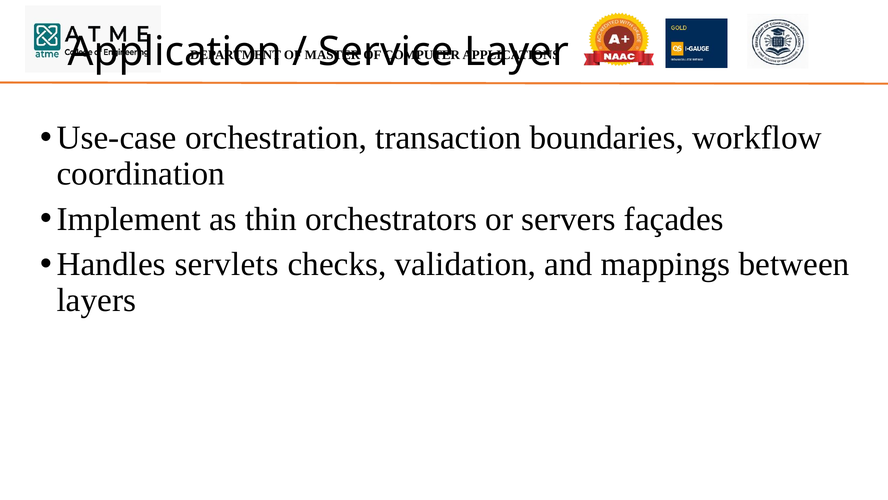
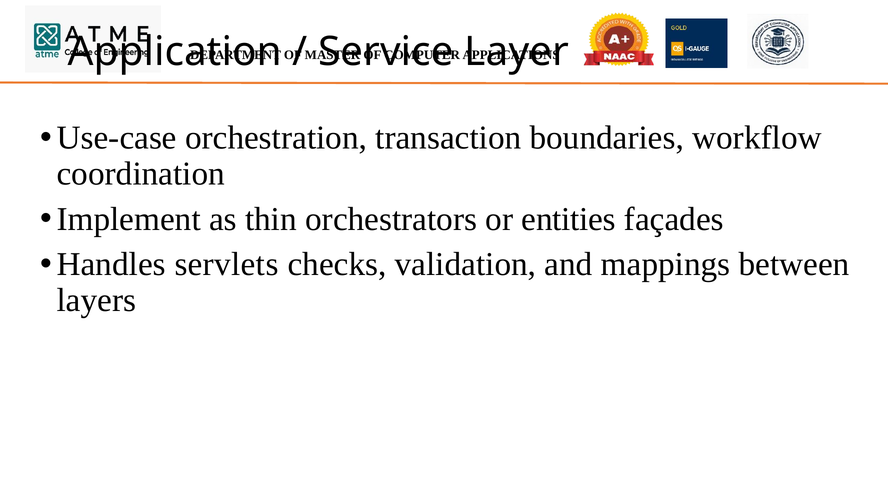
servers: servers -> entities
